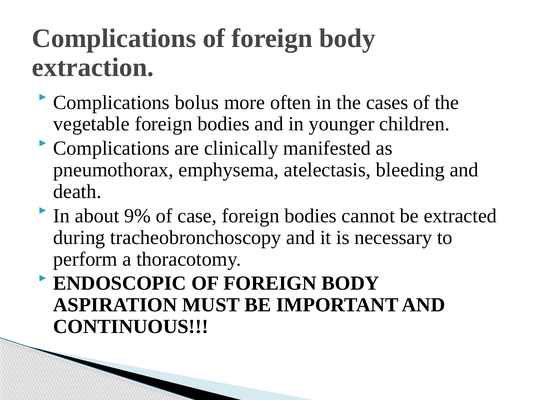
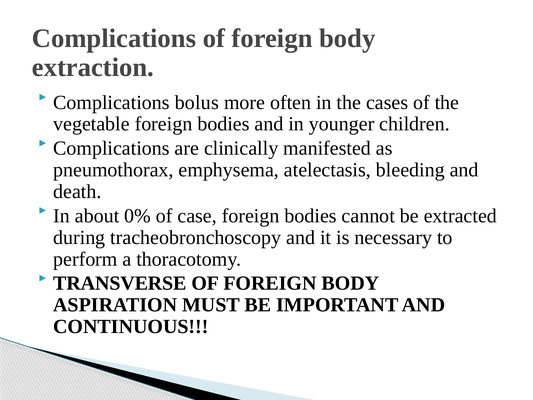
9%: 9% -> 0%
ENDOSCOPIC: ENDOSCOPIC -> TRANSVERSE
